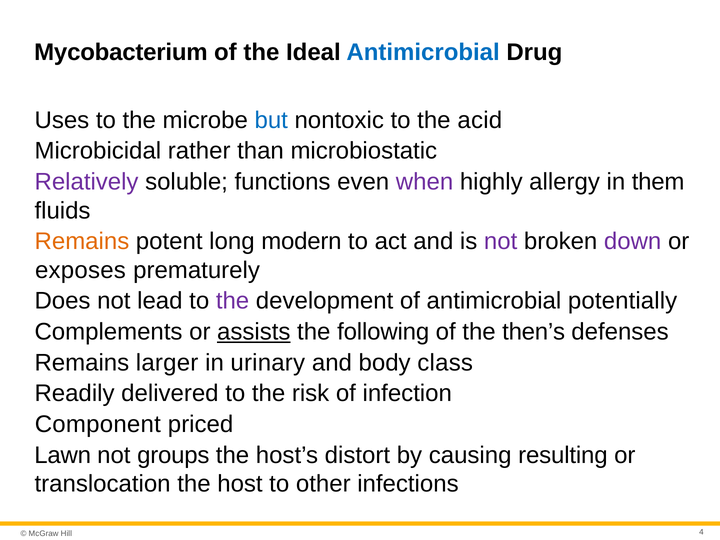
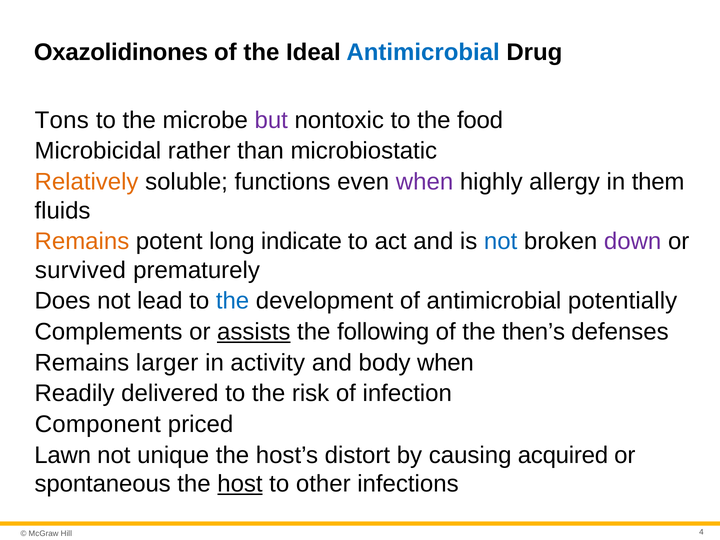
Mycobacterium: Mycobacterium -> Oxazolidinones
Uses: Uses -> Tons
but colour: blue -> purple
acid: acid -> food
Relatively colour: purple -> orange
modern: modern -> indicate
not at (501, 241) colour: purple -> blue
exposes: exposes -> survived
the at (233, 301) colour: purple -> blue
urinary: urinary -> activity
body class: class -> when
groups: groups -> unique
resulting: resulting -> acquired
translocation: translocation -> spontaneous
host underline: none -> present
